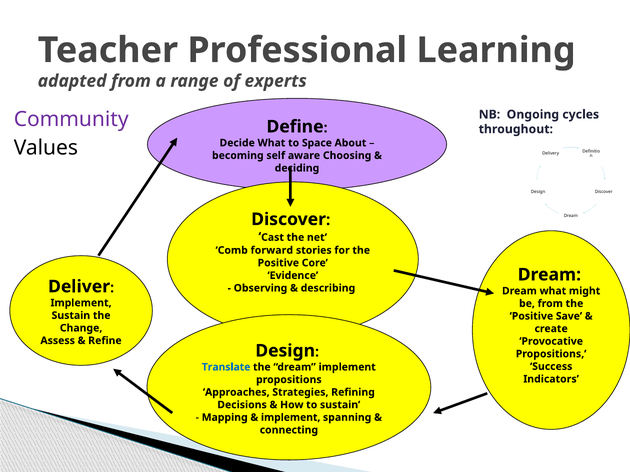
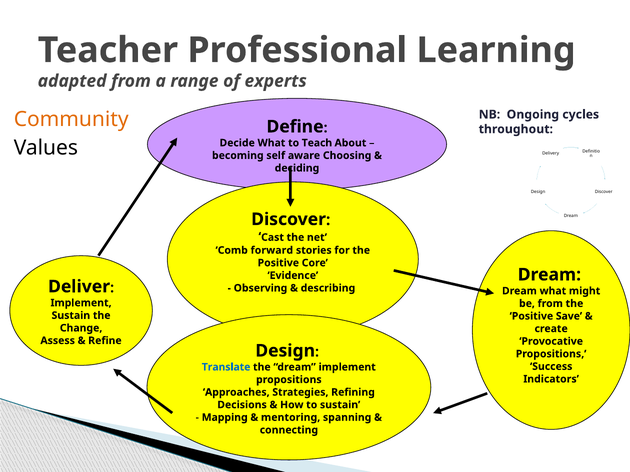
Community colour: purple -> orange
Space: Space -> Teach
implement at (291, 418): implement -> mentoring
